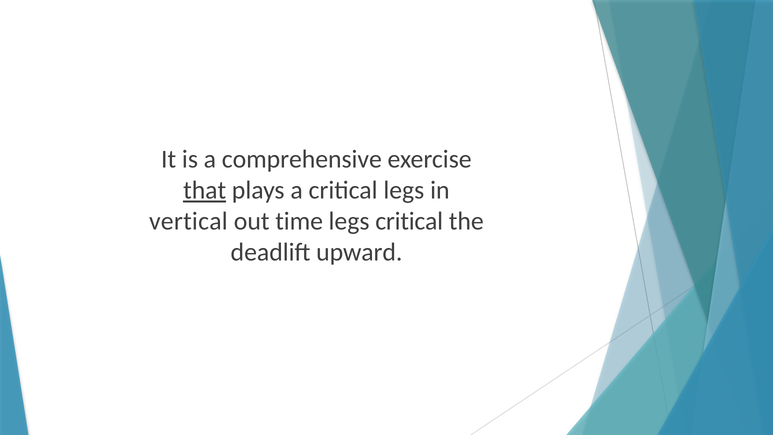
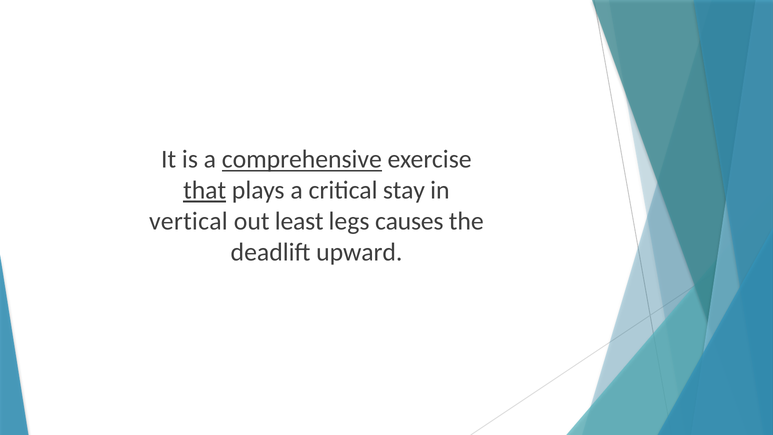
comprehensive underline: none -> present
critical legs: legs -> stay
time: time -> least
legs critical: critical -> causes
